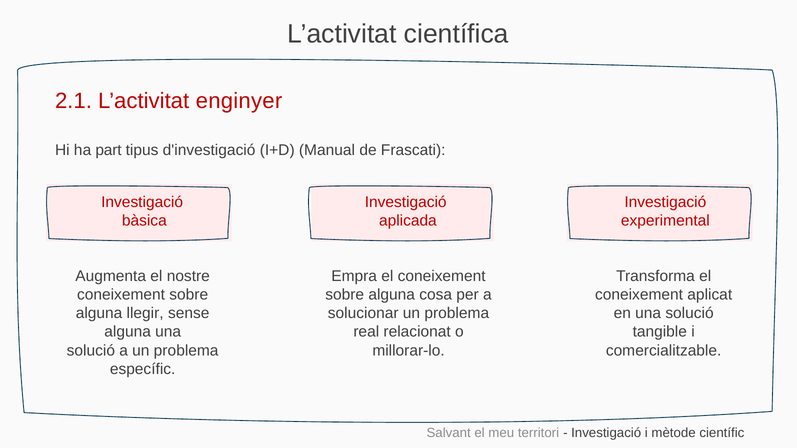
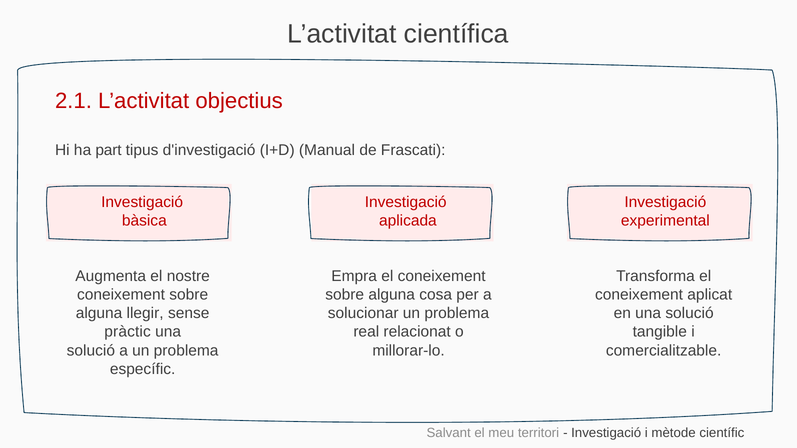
enginyer: enginyer -> objectius
alguna at (128, 332): alguna -> pràctic
